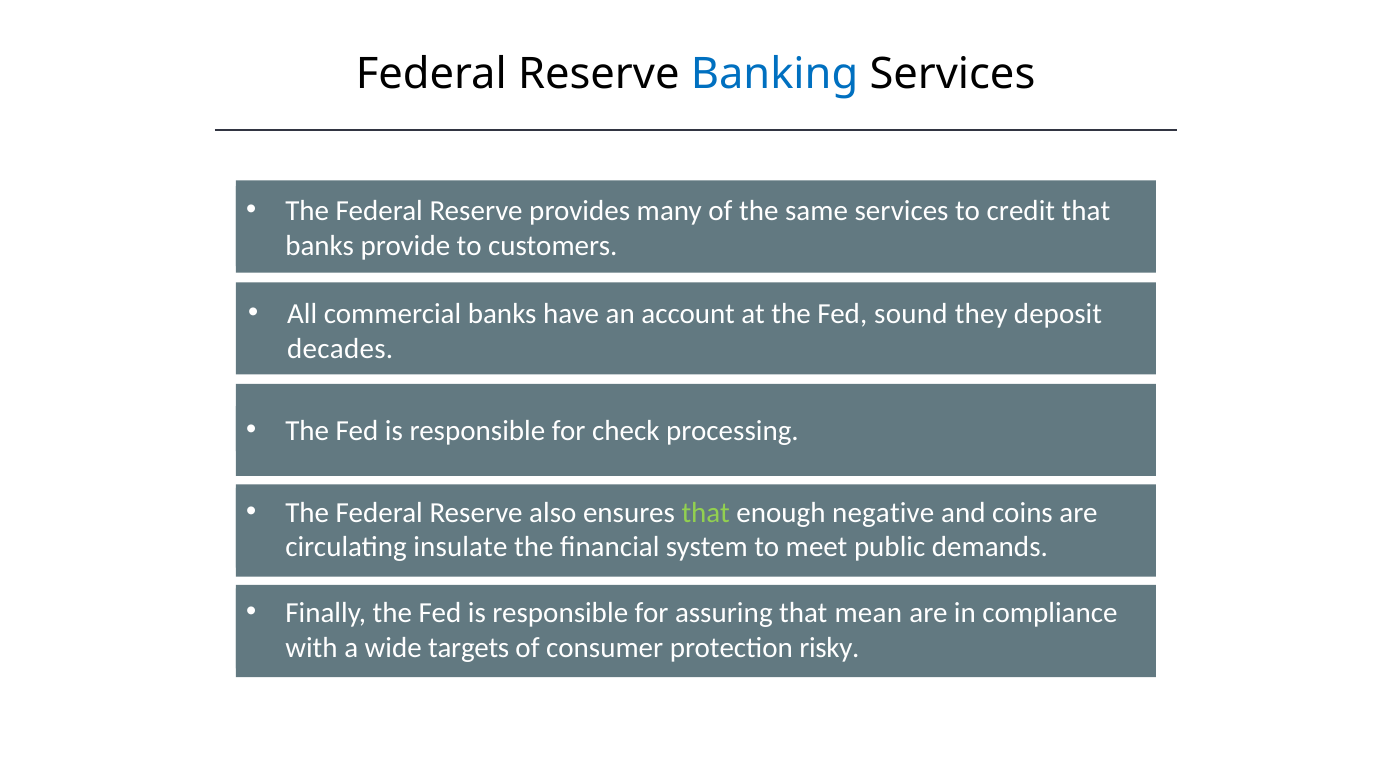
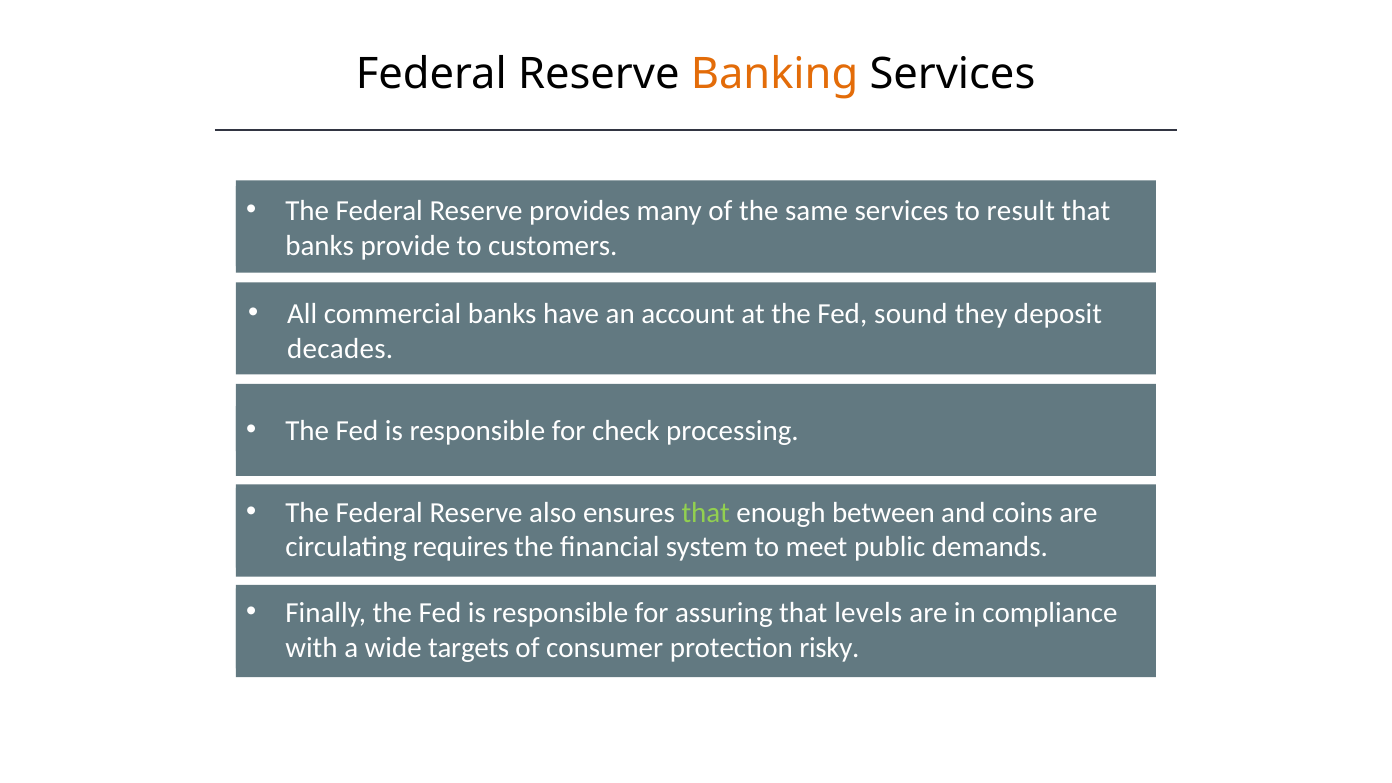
Banking colour: blue -> orange
credit: credit -> result
negative: negative -> between
insulate: insulate -> requires
mean: mean -> levels
